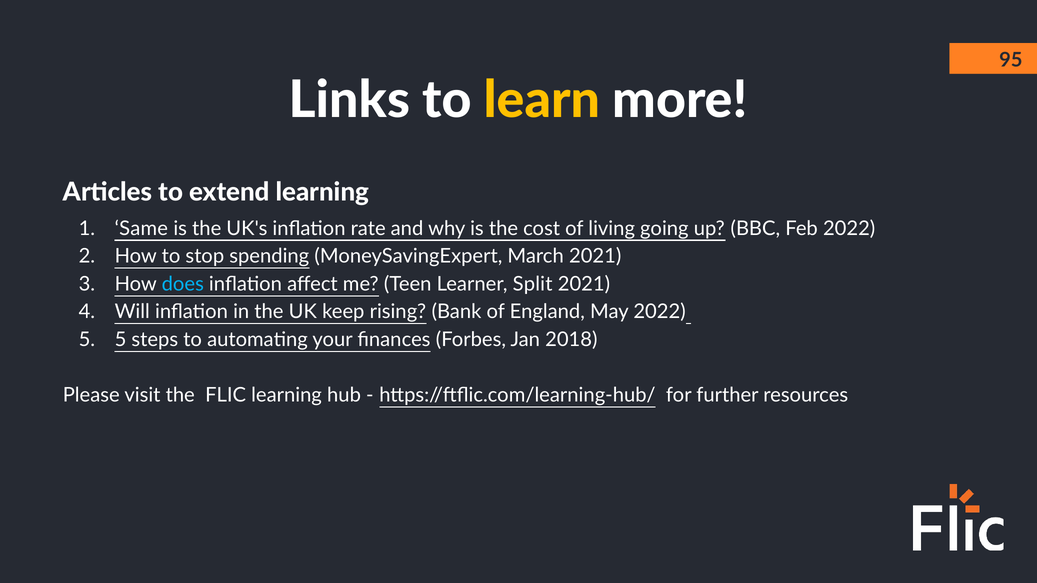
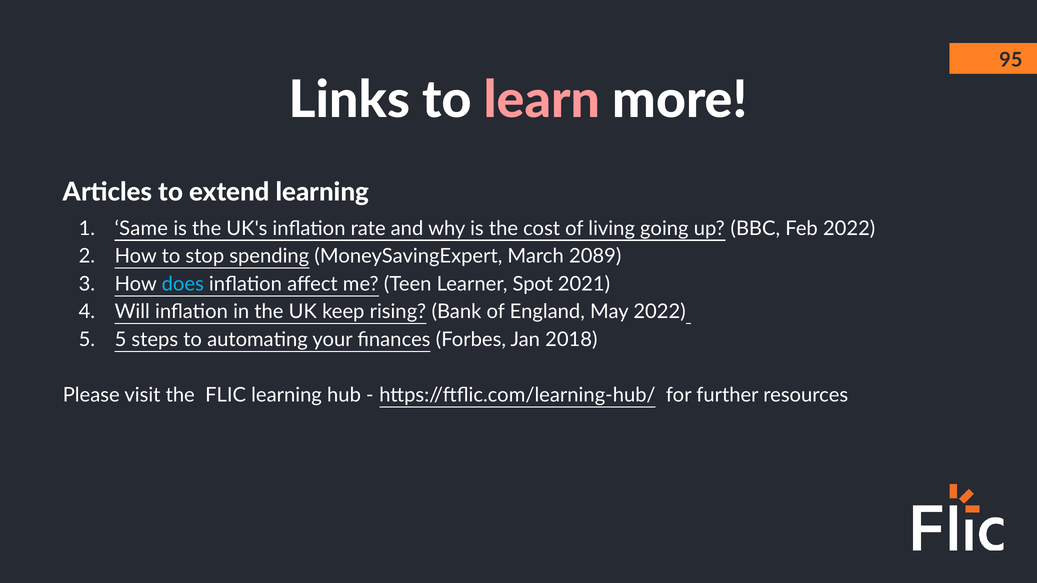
learn colour: yellow -> pink
March 2021: 2021 -> 2089
Split: Split -> Spot
